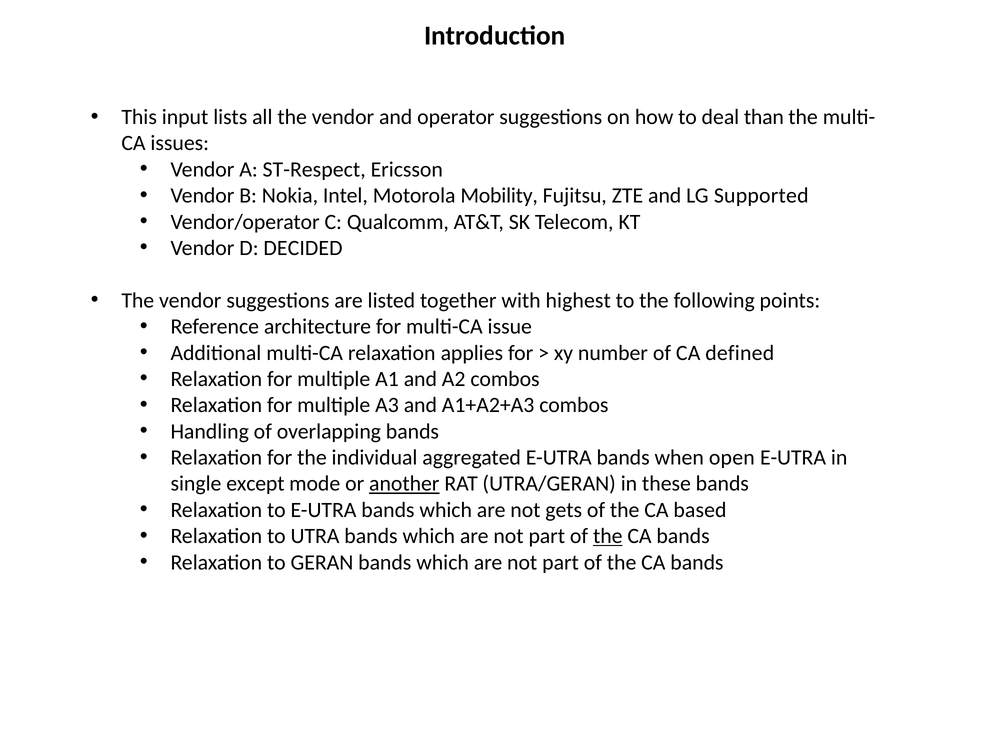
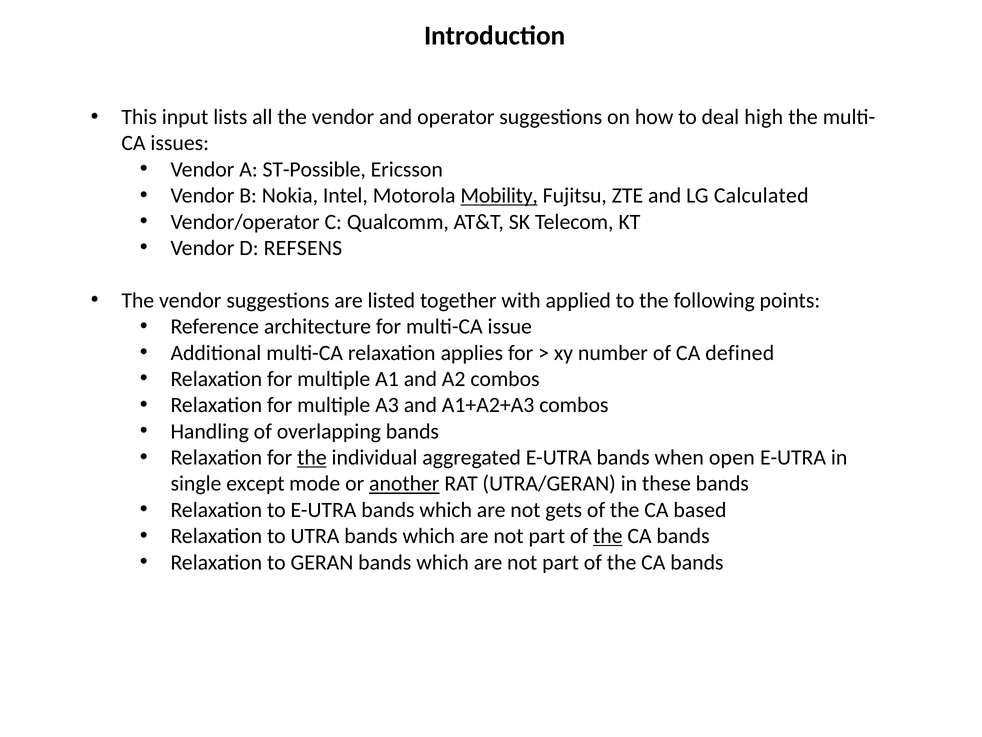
than: than -> high
ST-Respect: ST-Respect -> ST-Possible
Mobility underline: none -> present
Supported: Supported -> Calculated
DECIDED: DECIDED -> REFSENS
highest: highest -> applied
the at (312, 457) underline: none -> present
